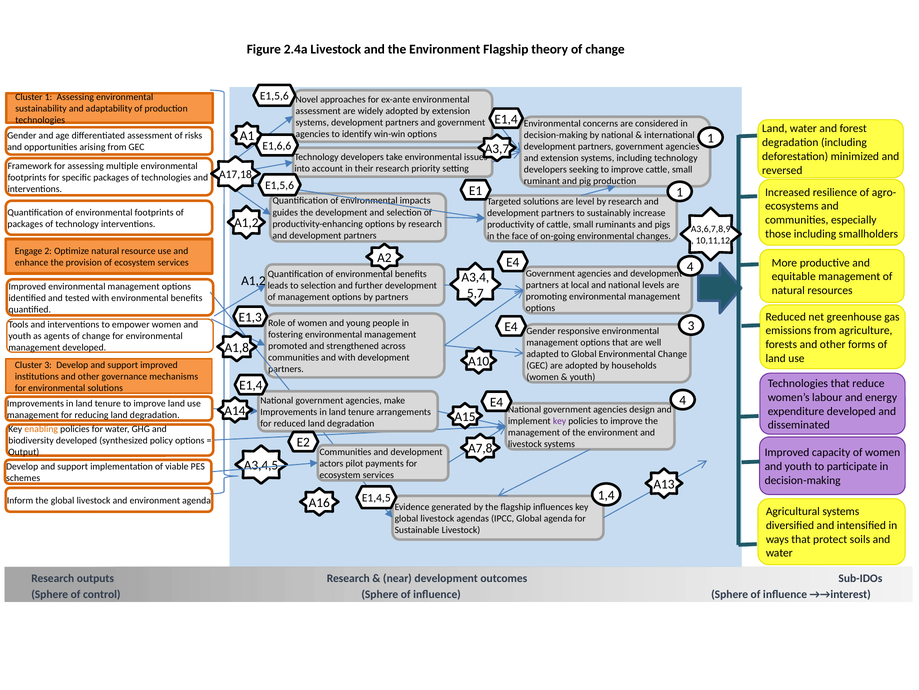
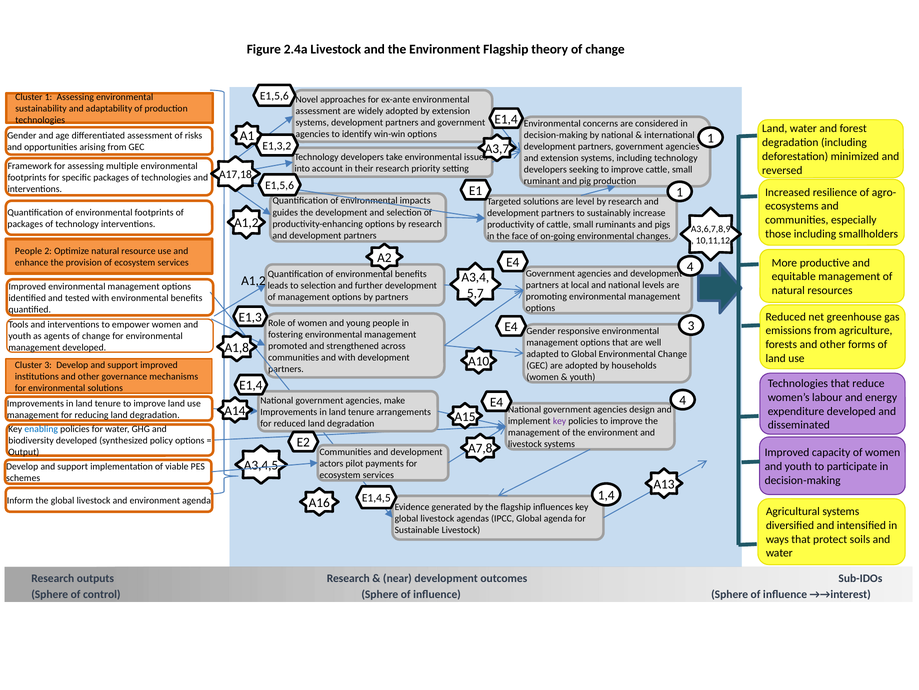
E1,6,6: E1,6,6 -> E1,3,2
Engage at (29, 251): Engage -> People
enabling colour: orange -> blue
